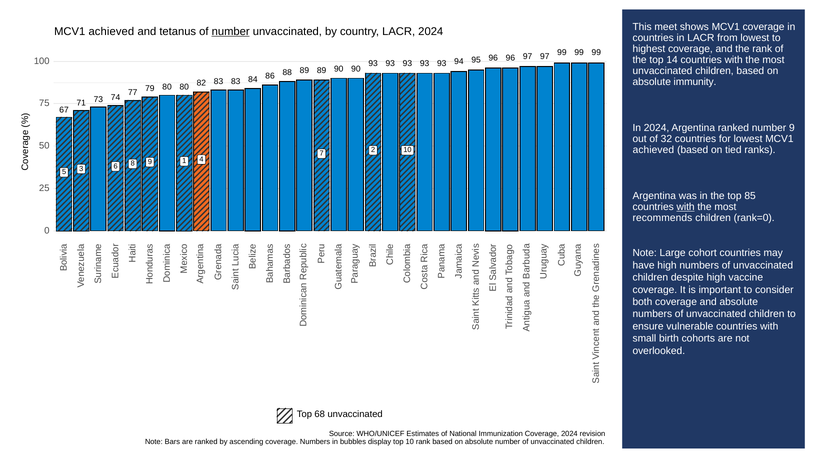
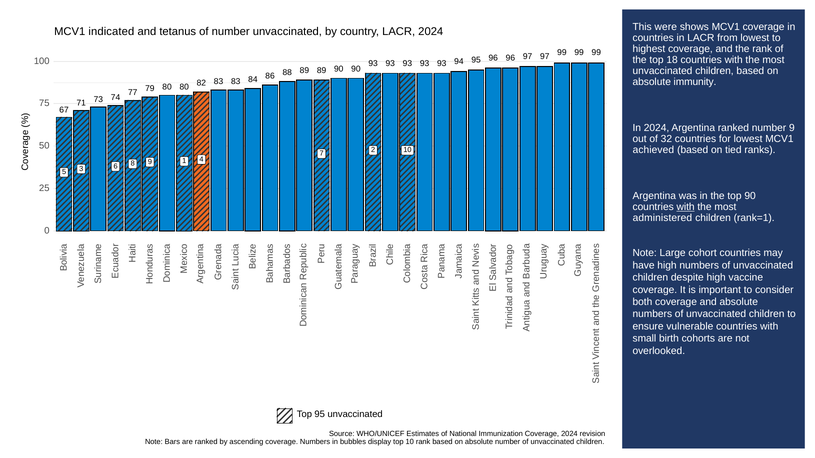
meet: meet -> were
achieved at (111, 32): achieved -> indicated
number at (231, 32) underline: present -> none
14: 14 -> 18
top 85: 85 -> 90
recommends: recommends -> administered
rank=0: rank=0 -> rank=1
Top 68: 68 -> 95
